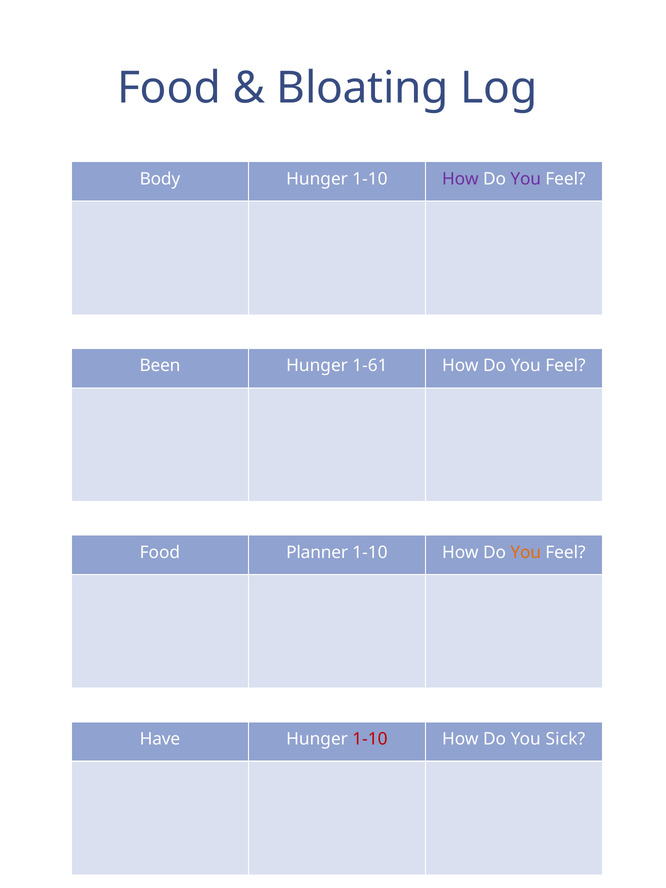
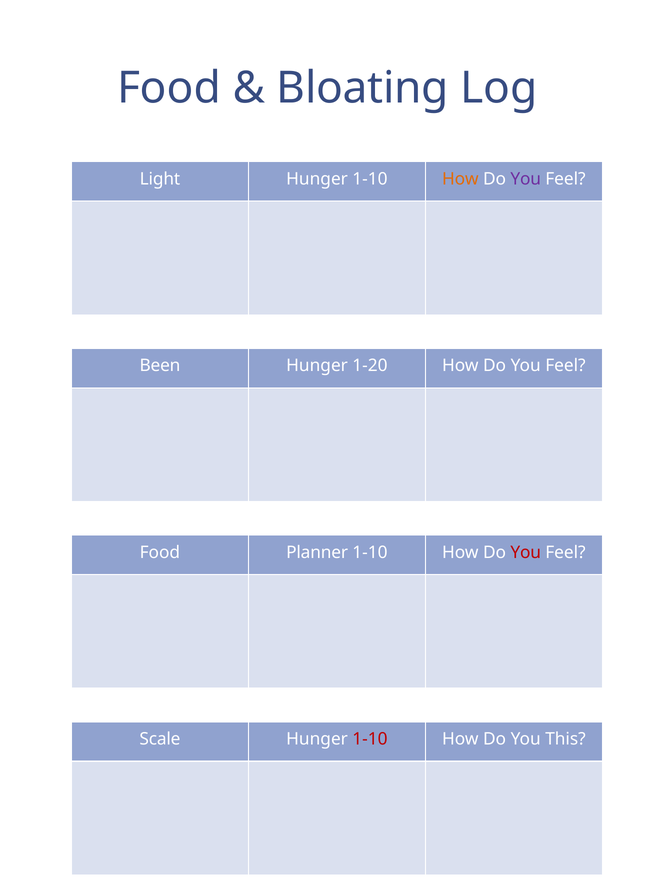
Body: Body -> Light
How at (460, 179) colour: purple -> orange
1-61: 1-61 -> 1-20
You at (526, 552) colour: orange -> red
Have: Have -> Scale
Sick: Sick -> This
